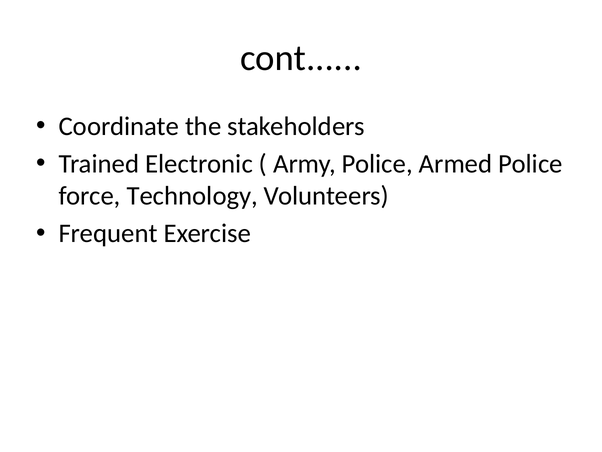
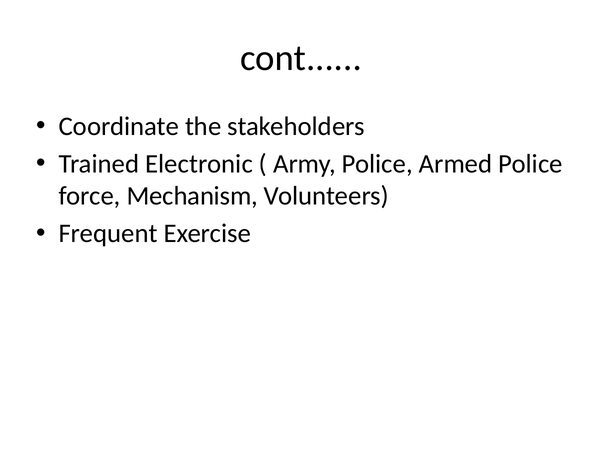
Technology: Technology -> Mechanism
